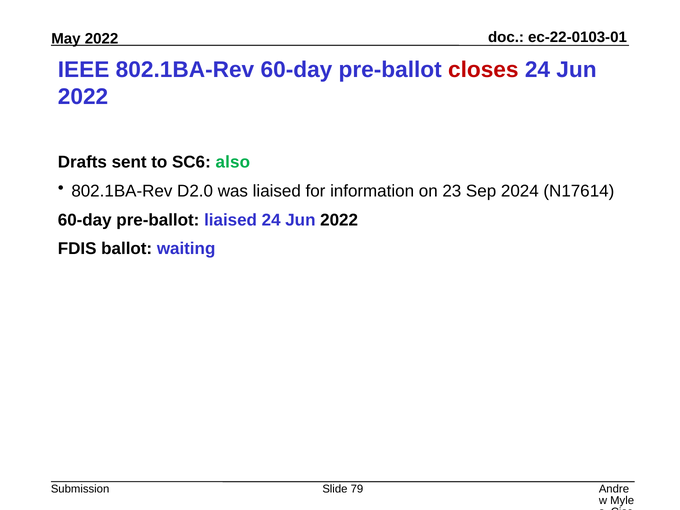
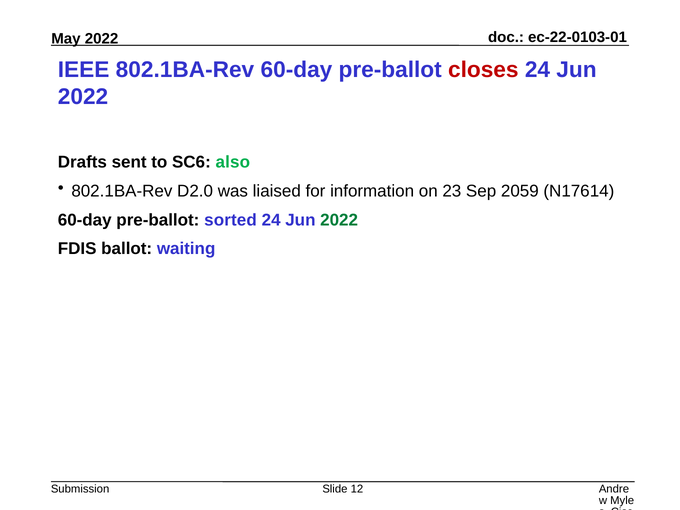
2024: 2024 -> 2059
pre-ballot liaised: liaised -> sorted
2022 at (339, 220) colour: black -> green
79: 79 -> 12
